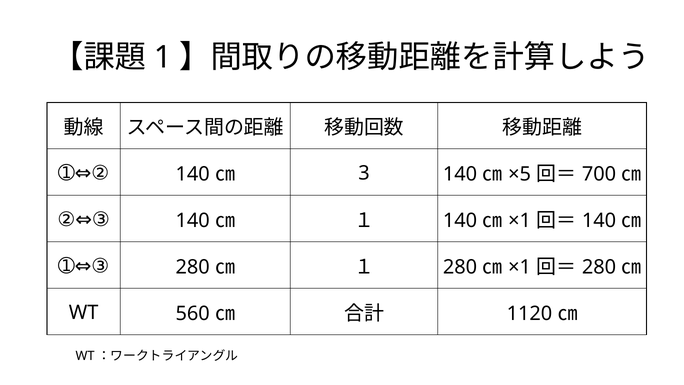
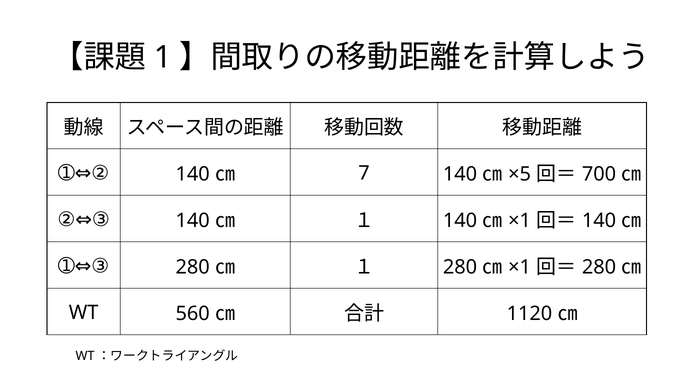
3: 3 -> 7
